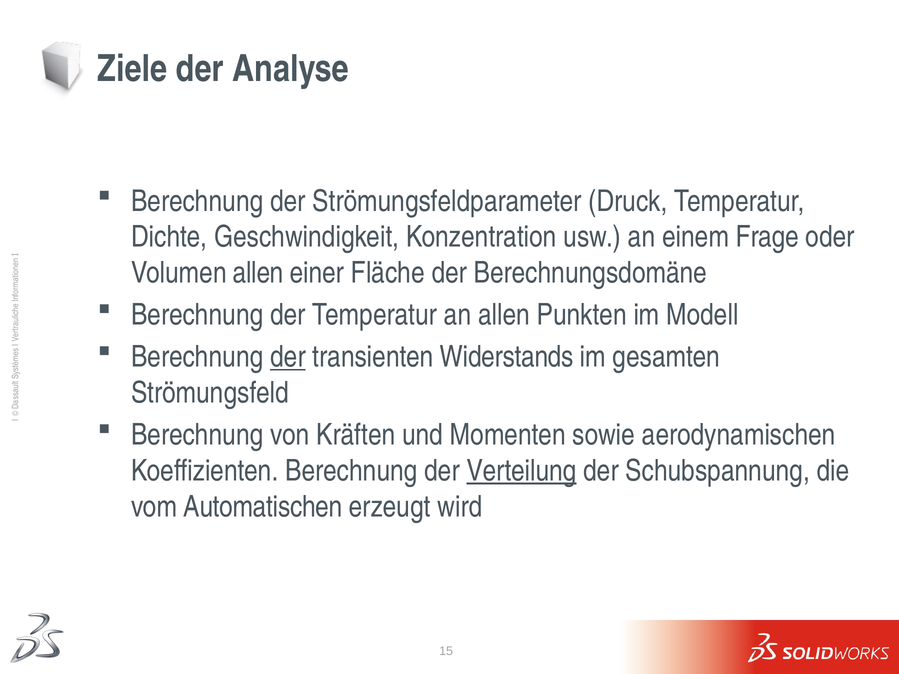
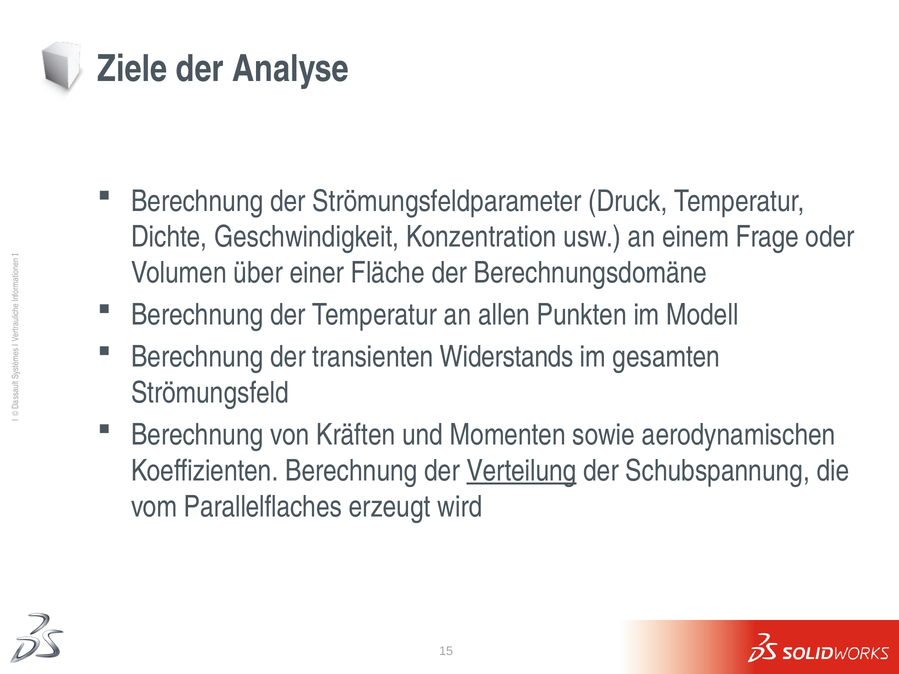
Volumen allen: allen -> über
der at (288, 357) underline: present -> none
Automatischen: Automatischen -> Parallelflaches
